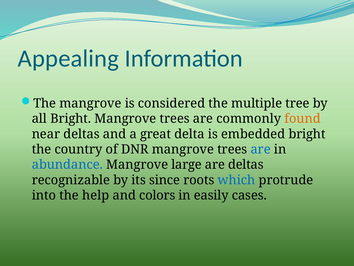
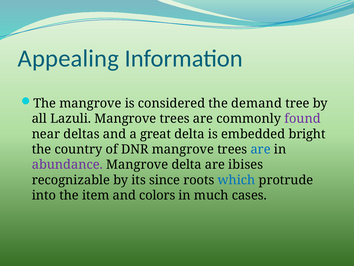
multiple: multiple -> demand
all Bright: Bright -> Lazuli
found colour: orange -> purple
abundance colour: blue -> purple
Mangrove large: large -> delta
are deltas: deltas -> ibises
help: help -> item
easily: easily -> much
